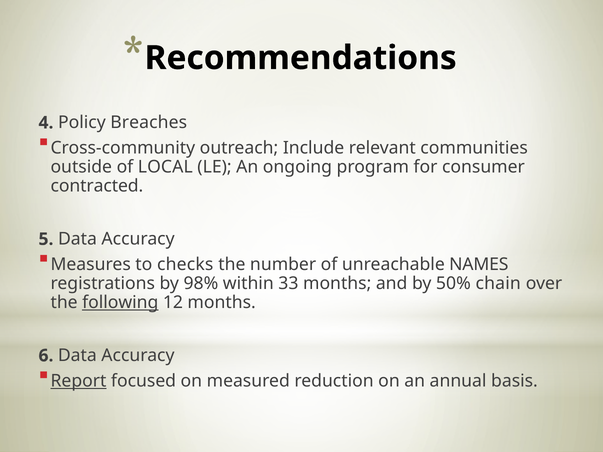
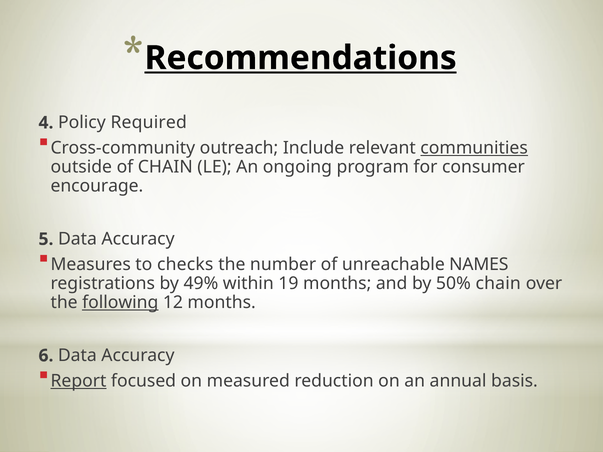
Recommendations underline: none -> present
Breaches: Breaches -> Required
communities underline: none -> present
of LOCAL: LOCAL -> CHAIN
contracted: contracted -> encourage
98%: 98% -> 49%
33: 33 -> 19
